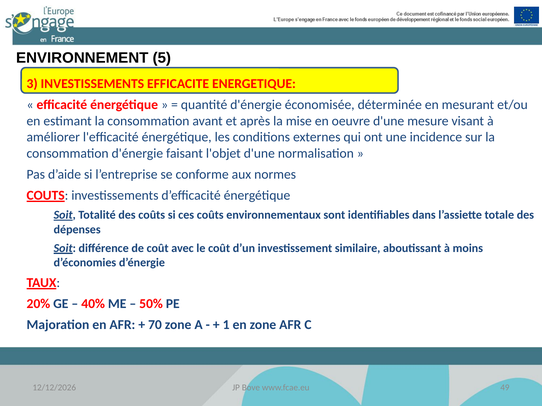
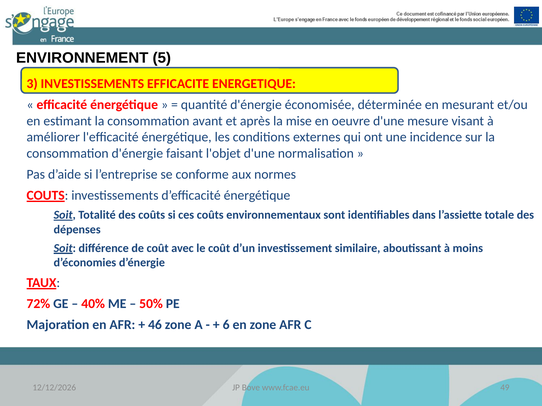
20%: 20% -> 72%
70: 70 -> 46
1: 1 -> 6
